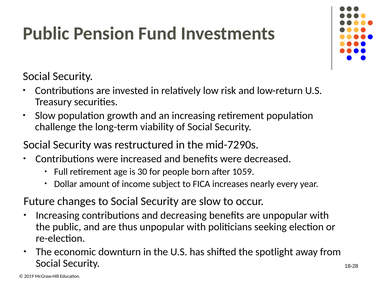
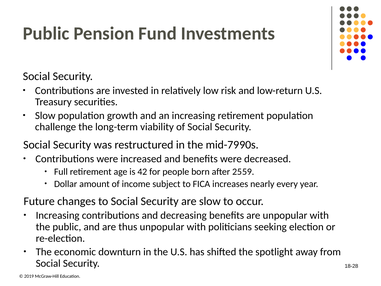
mid-72: mid-72 -> mid-79
30: 30 -> 42
10: 10 -> 25
